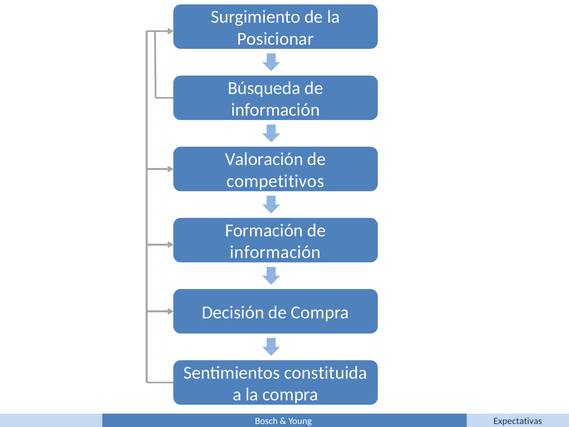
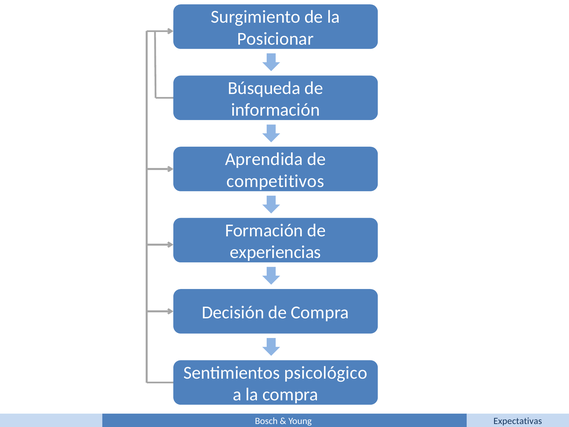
Valoración: Valoración -> Aprendida
información at (275, 252): información -> experiencias
constituida: constituida -> psicológico
